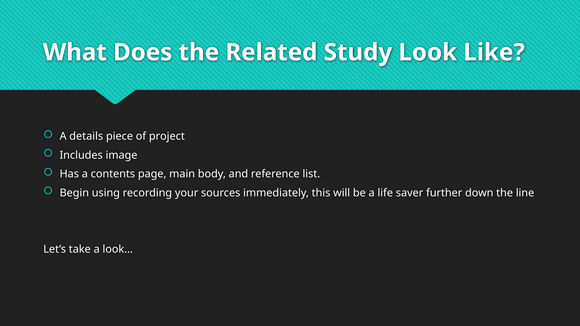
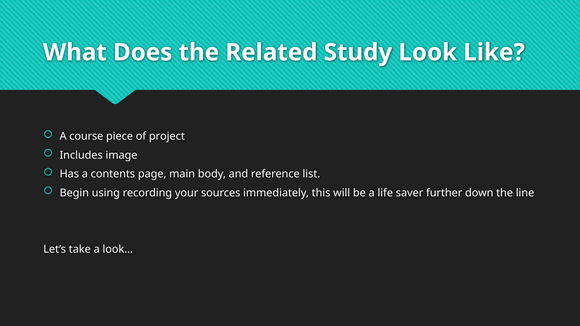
details: details -> course
